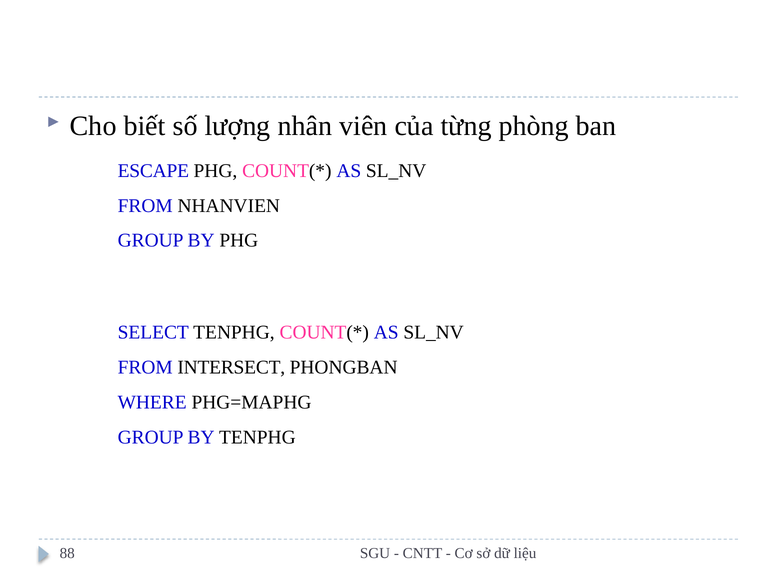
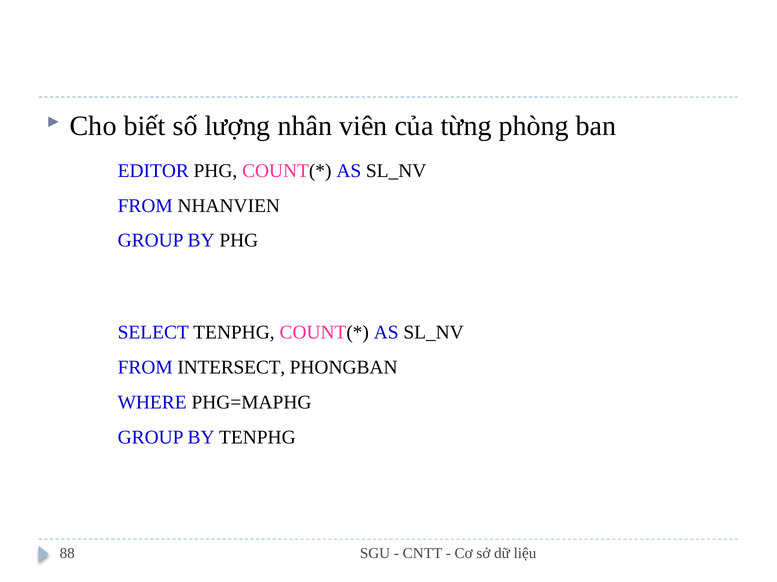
ESCAPE: ESCAPE -> EDITOR
